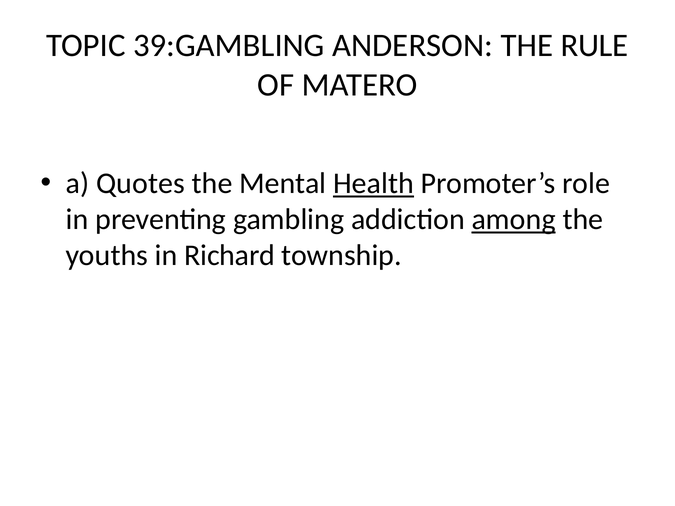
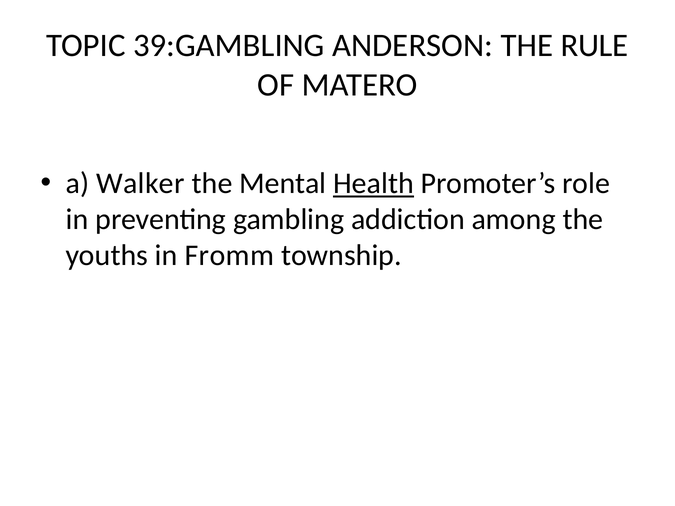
Quotes: Quotes -> Walker
among underline: present -> none
Richard: Richard -> Fromm
